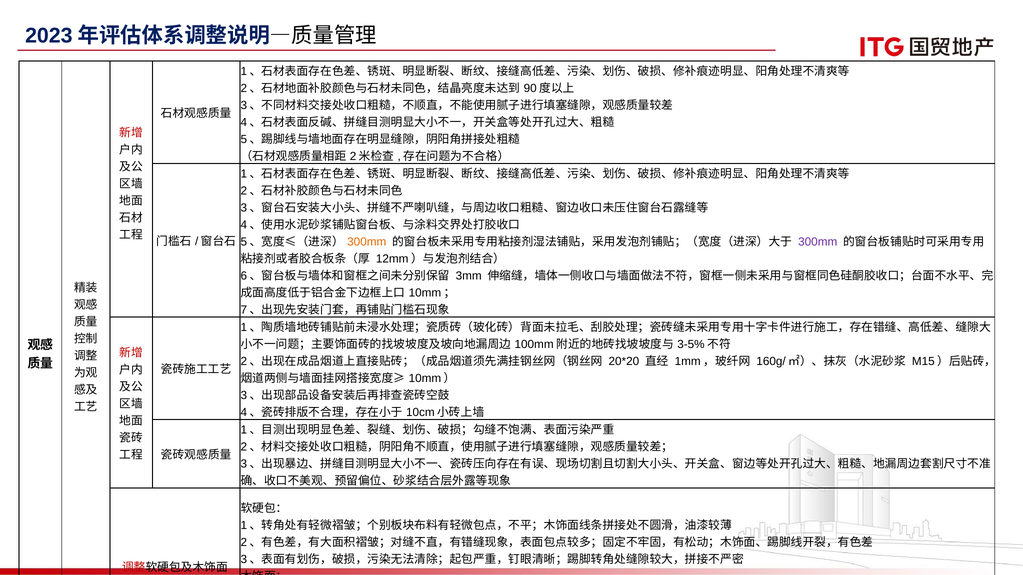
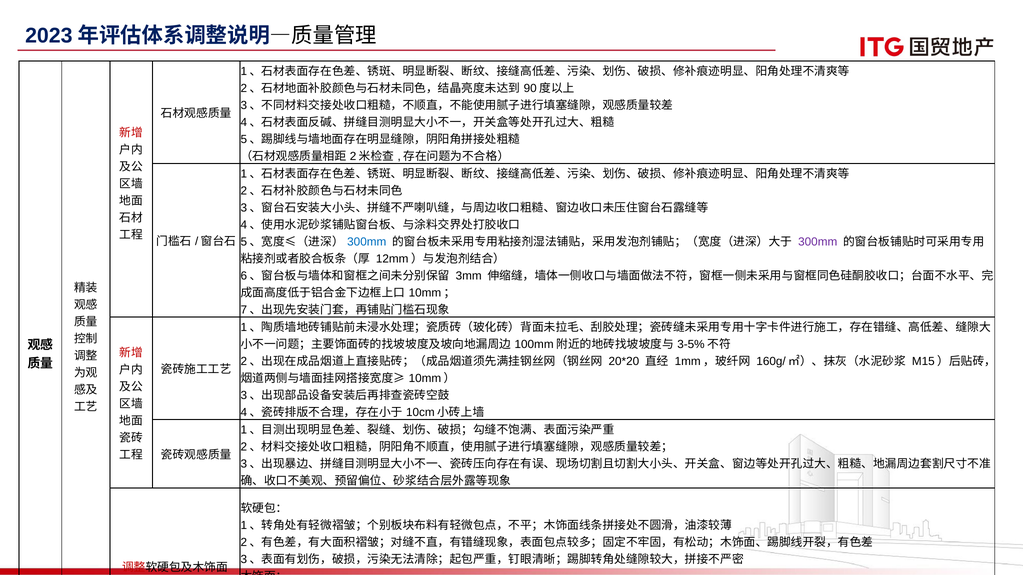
300mm at (367, 242) colour: orange -> blue
